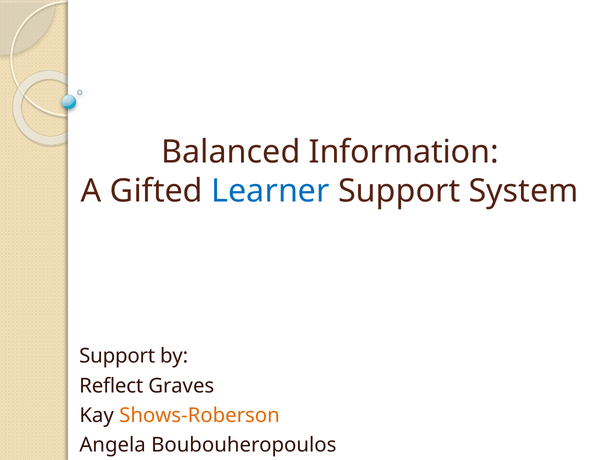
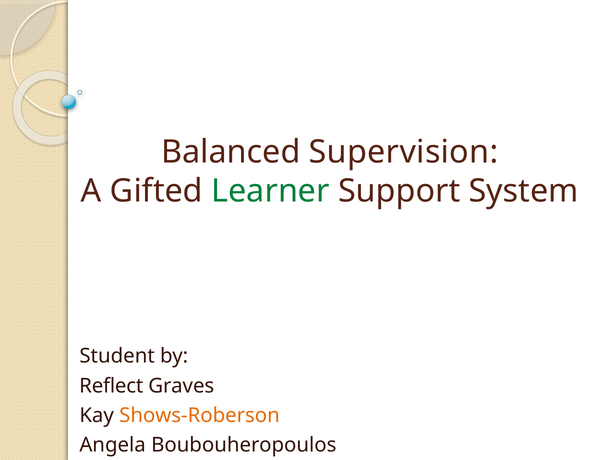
Information: Information -> Supervision
Learner colour: blue -> green
Support at (117, 356): Support -> Student
